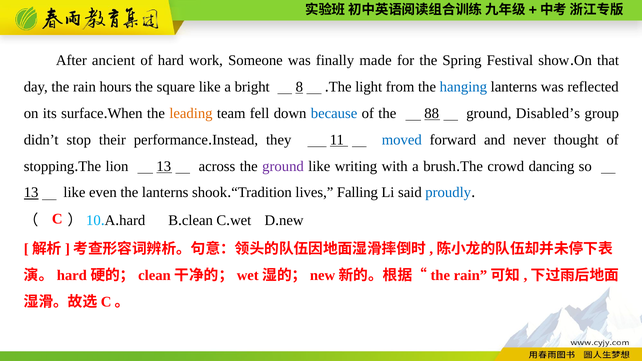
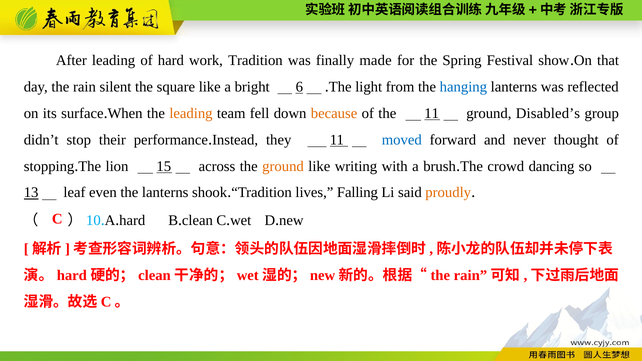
After ancient: ancient -> leading
work Someone: Someone -> Tradition
hours: hours -> silent
8: 8 -> 6
because colour: blue -> orange
the 88: 88 -> 11
lion 13: 13 -> 15
ground at (283, 166) colour: purple -> orange
13 like: like -> leaf
proudly colour: blue -> orange
